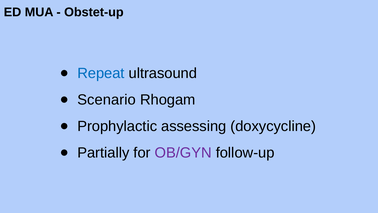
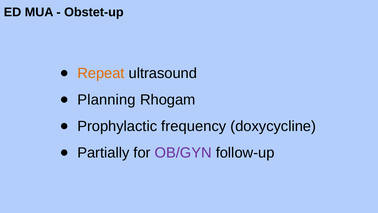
Repeat colour: blue -> orange
Scenario: Scenario -> Planning
assessing: assessing -> frequency
